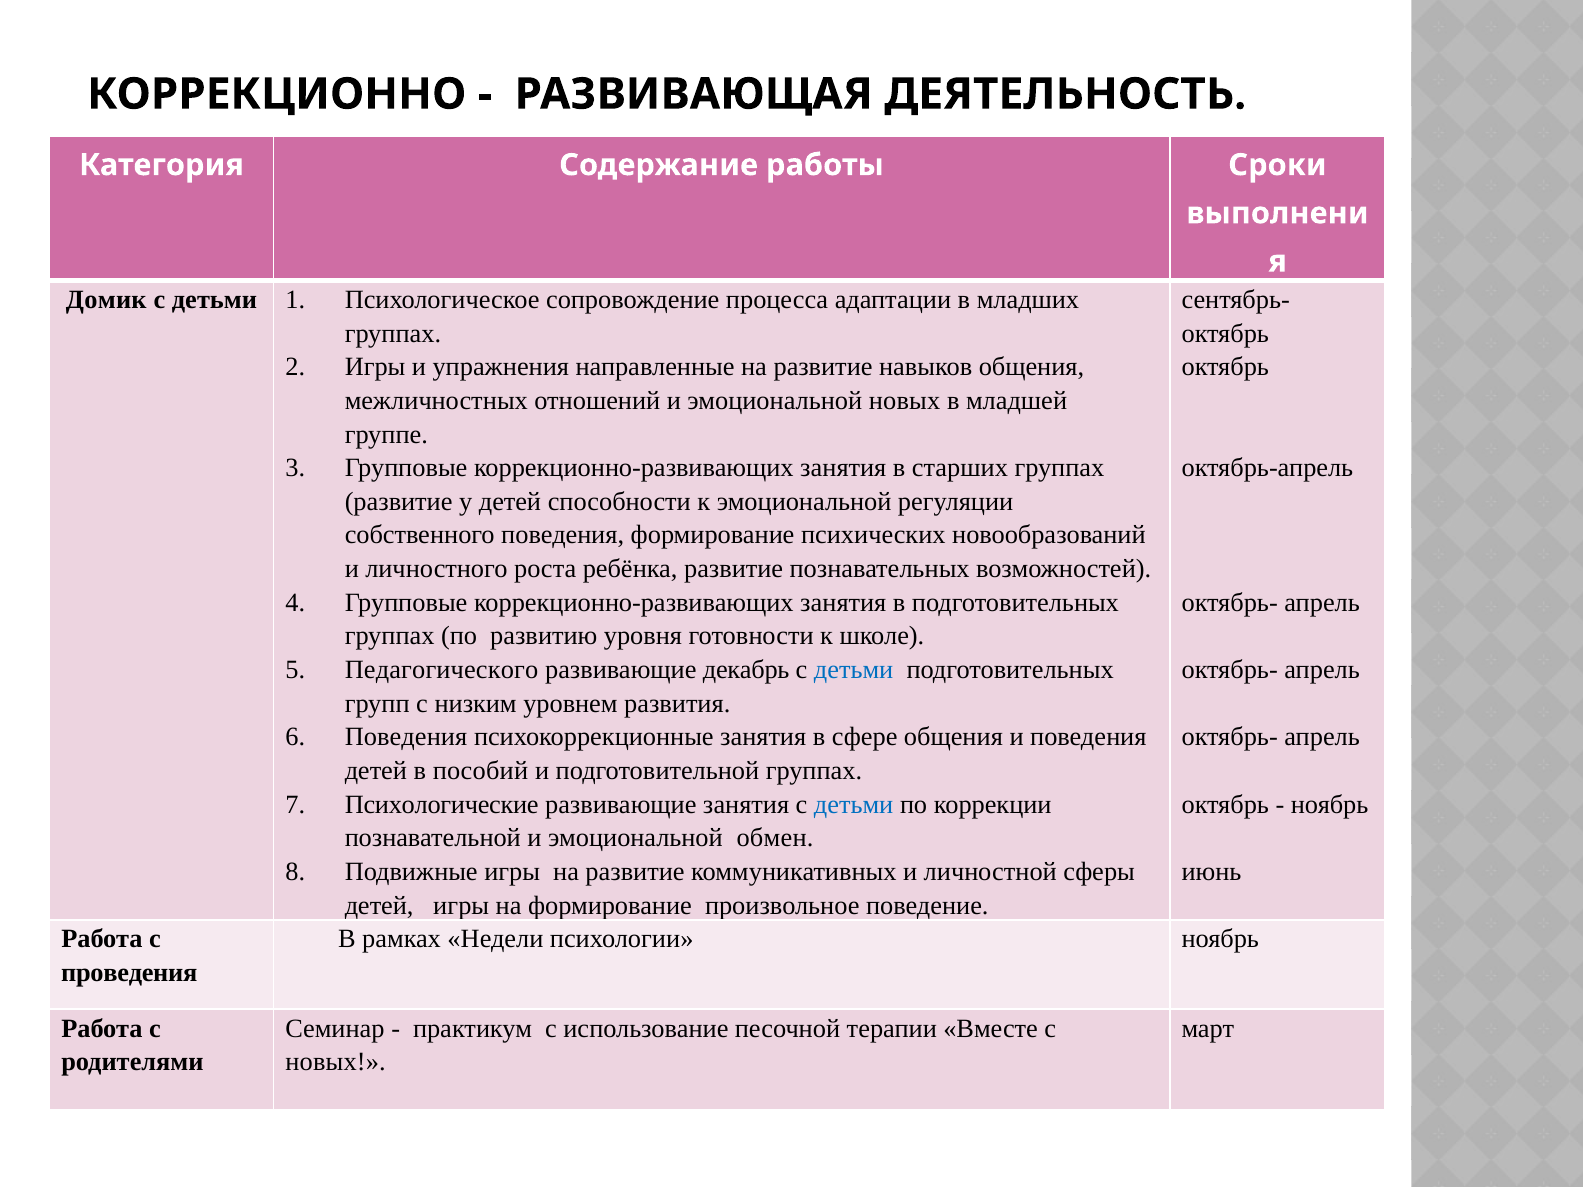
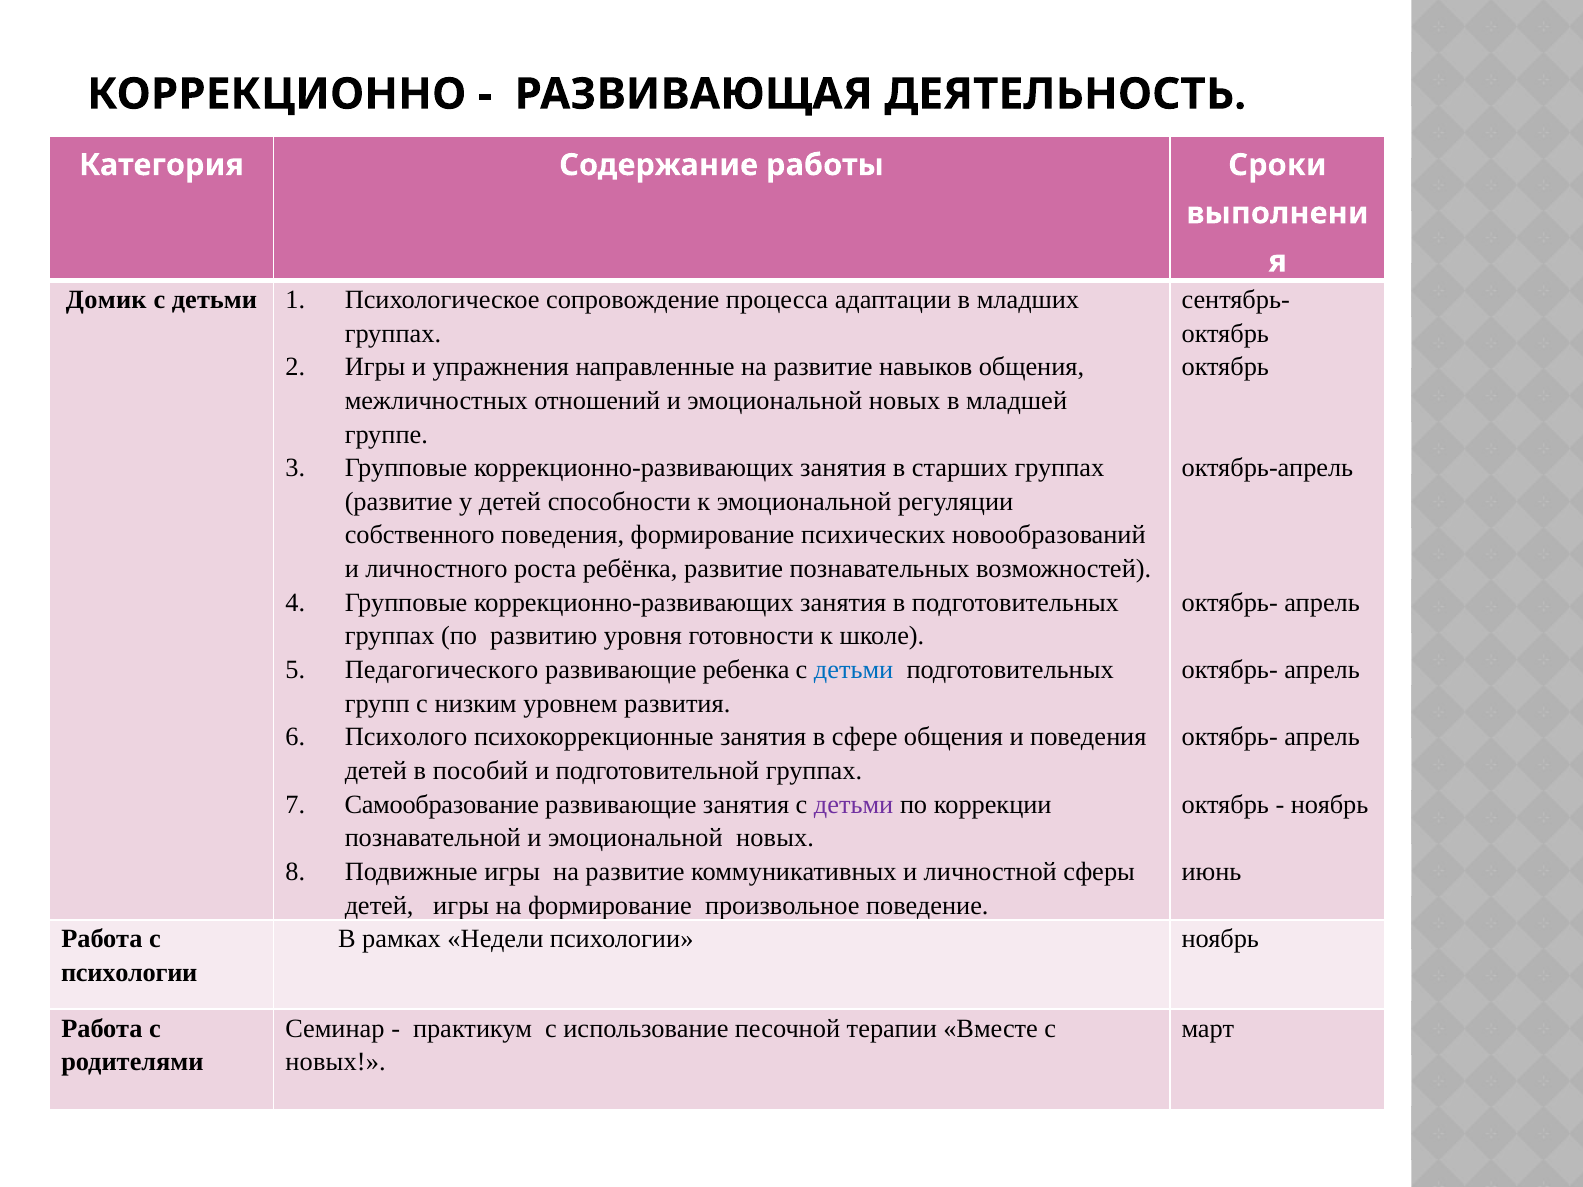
декабрь: декабрь -> ребенка
Поведения at (406, 737): Поведения -> Психолого
Психологические: Психологические -> Самообразование
детьми at (854, 805) colour: blue -> purple
познавательной и эмоциональной обмен: обмен -> новых
проведения at (129, 973): проведения -> психологии
